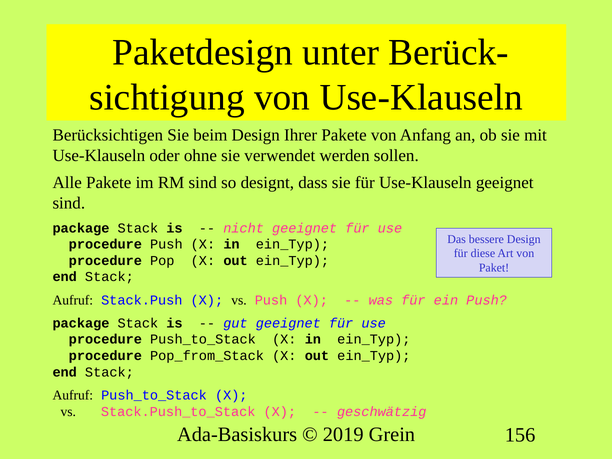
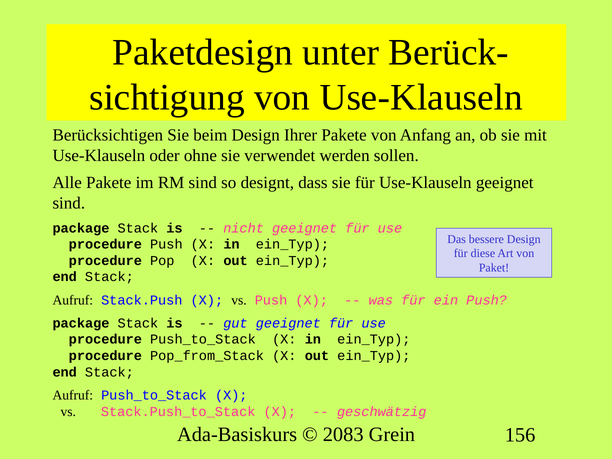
2019: 2019 -> 2083
